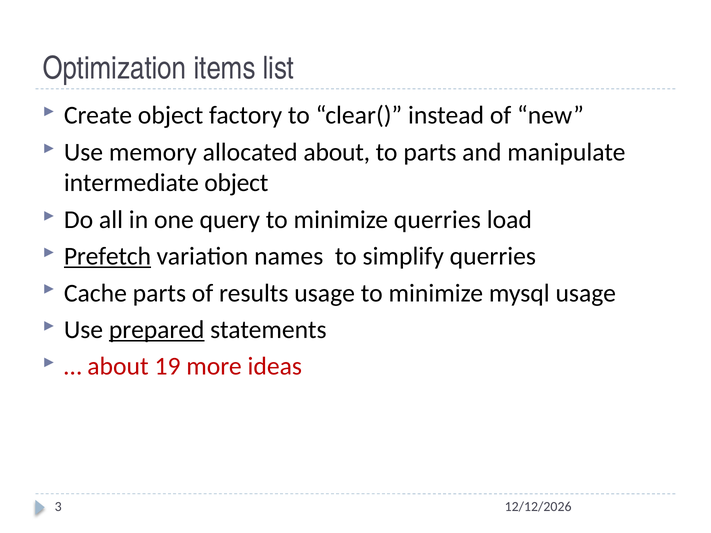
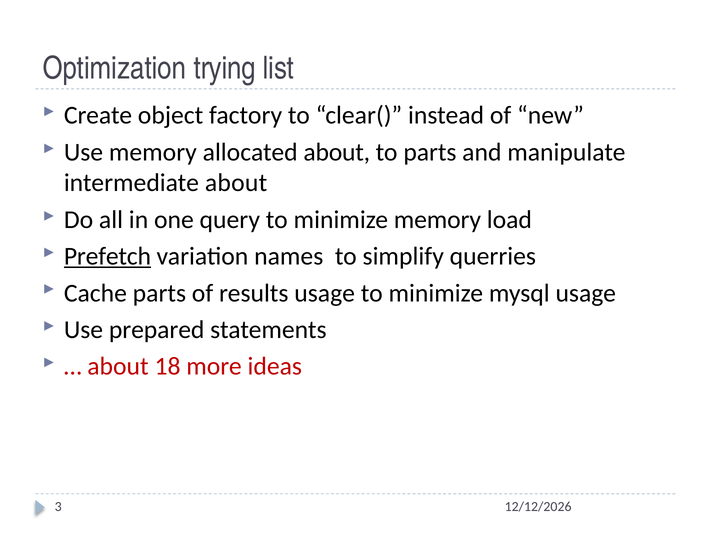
items: items -> trying
intermediate object: object -> about
minimize querries: querries -> memory
prepared underline: present -> none
19: 19 -> 18
